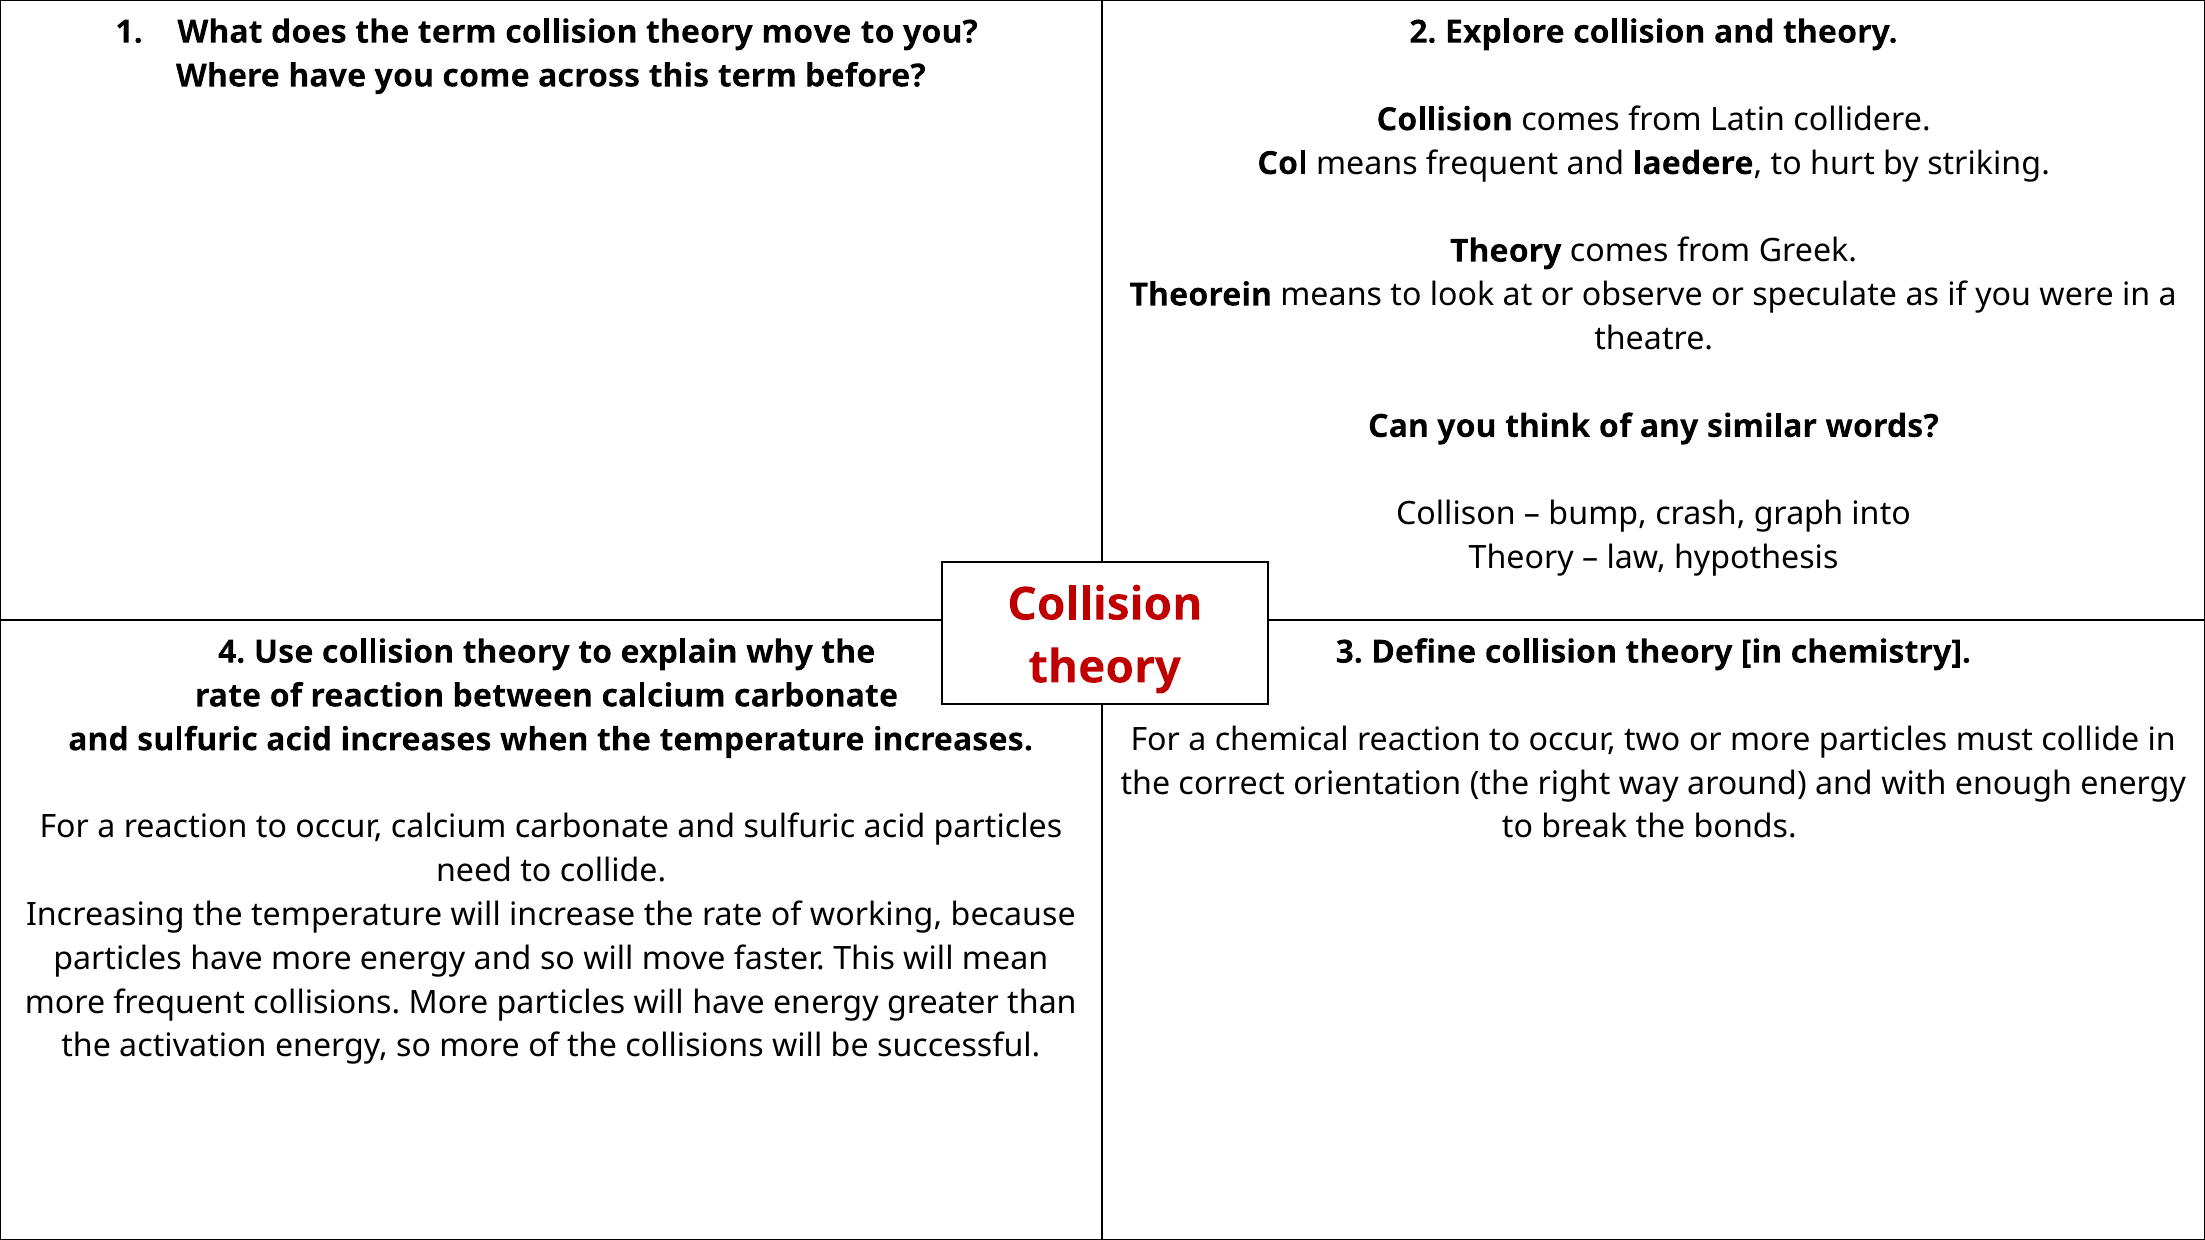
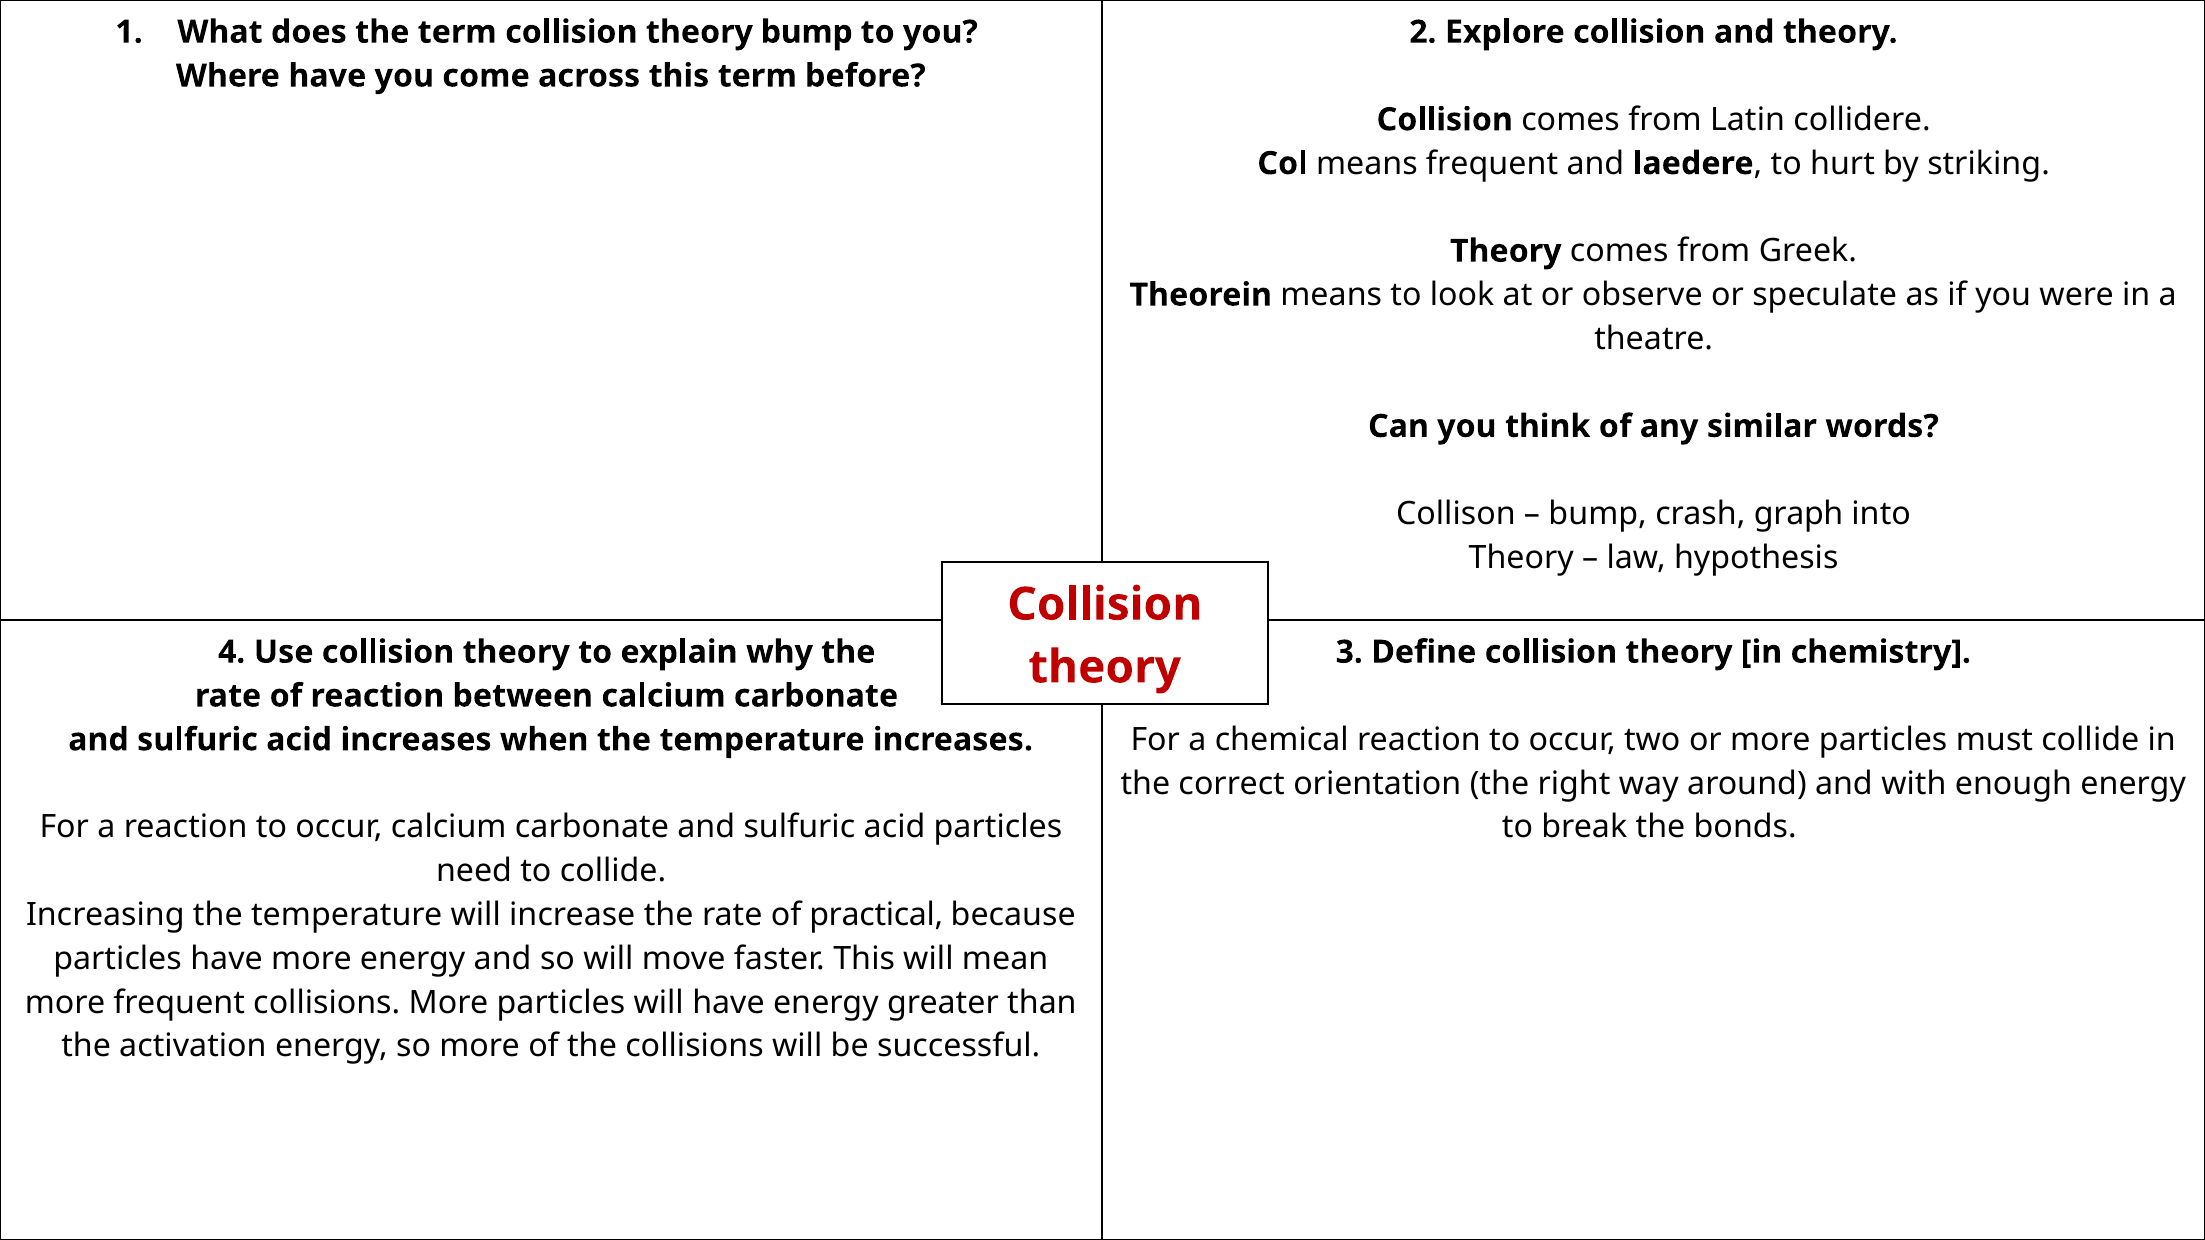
theory move: move -> bump
working: working -> practical
